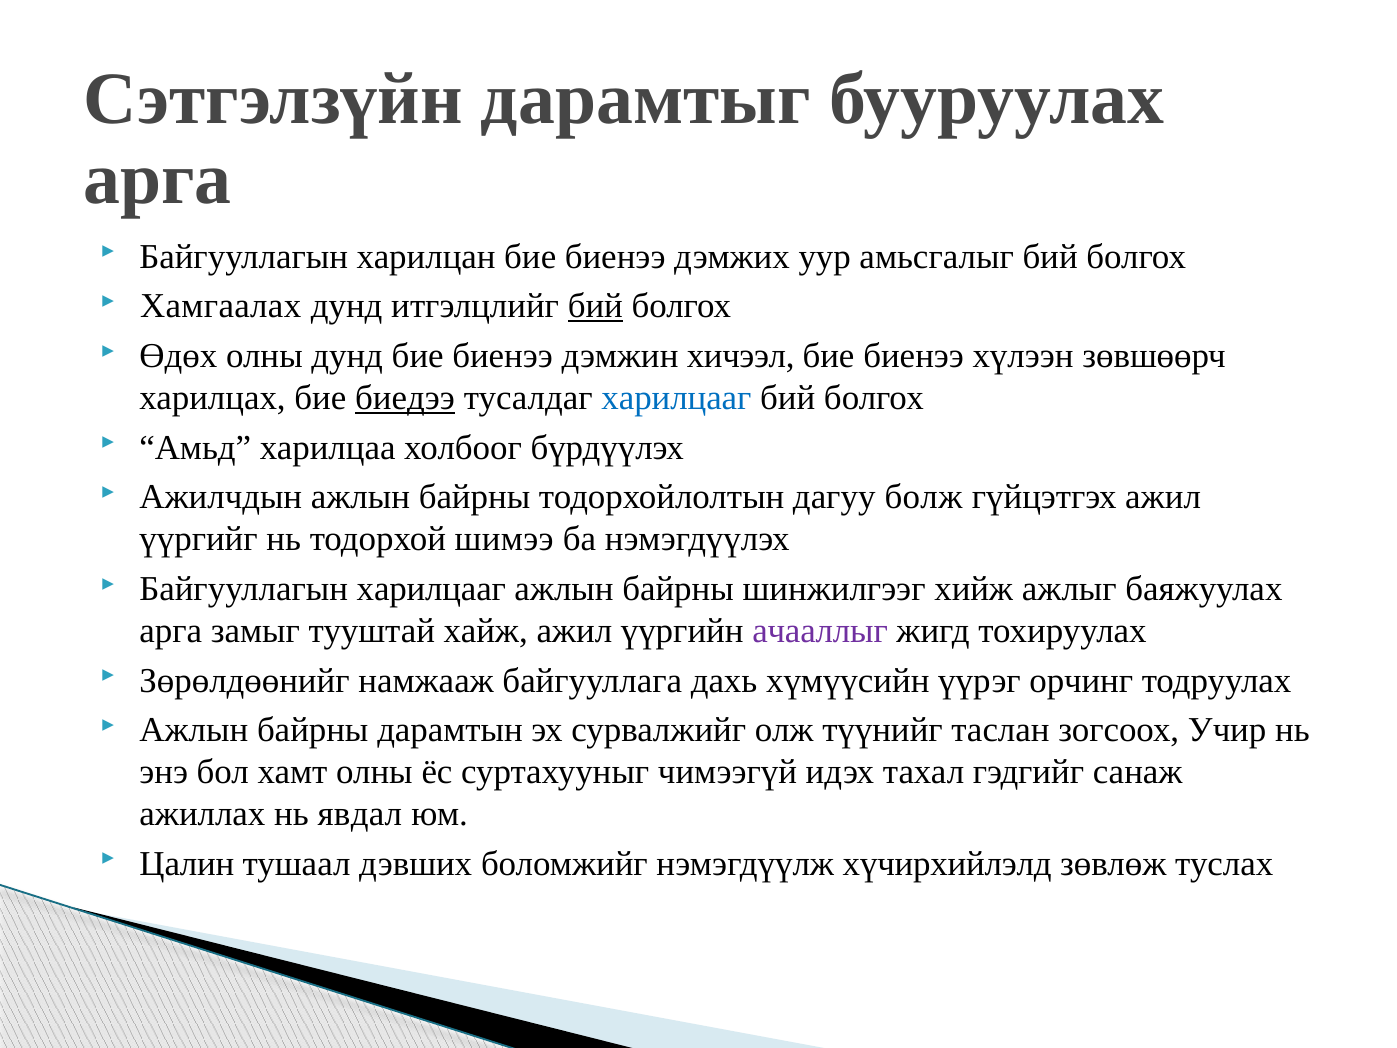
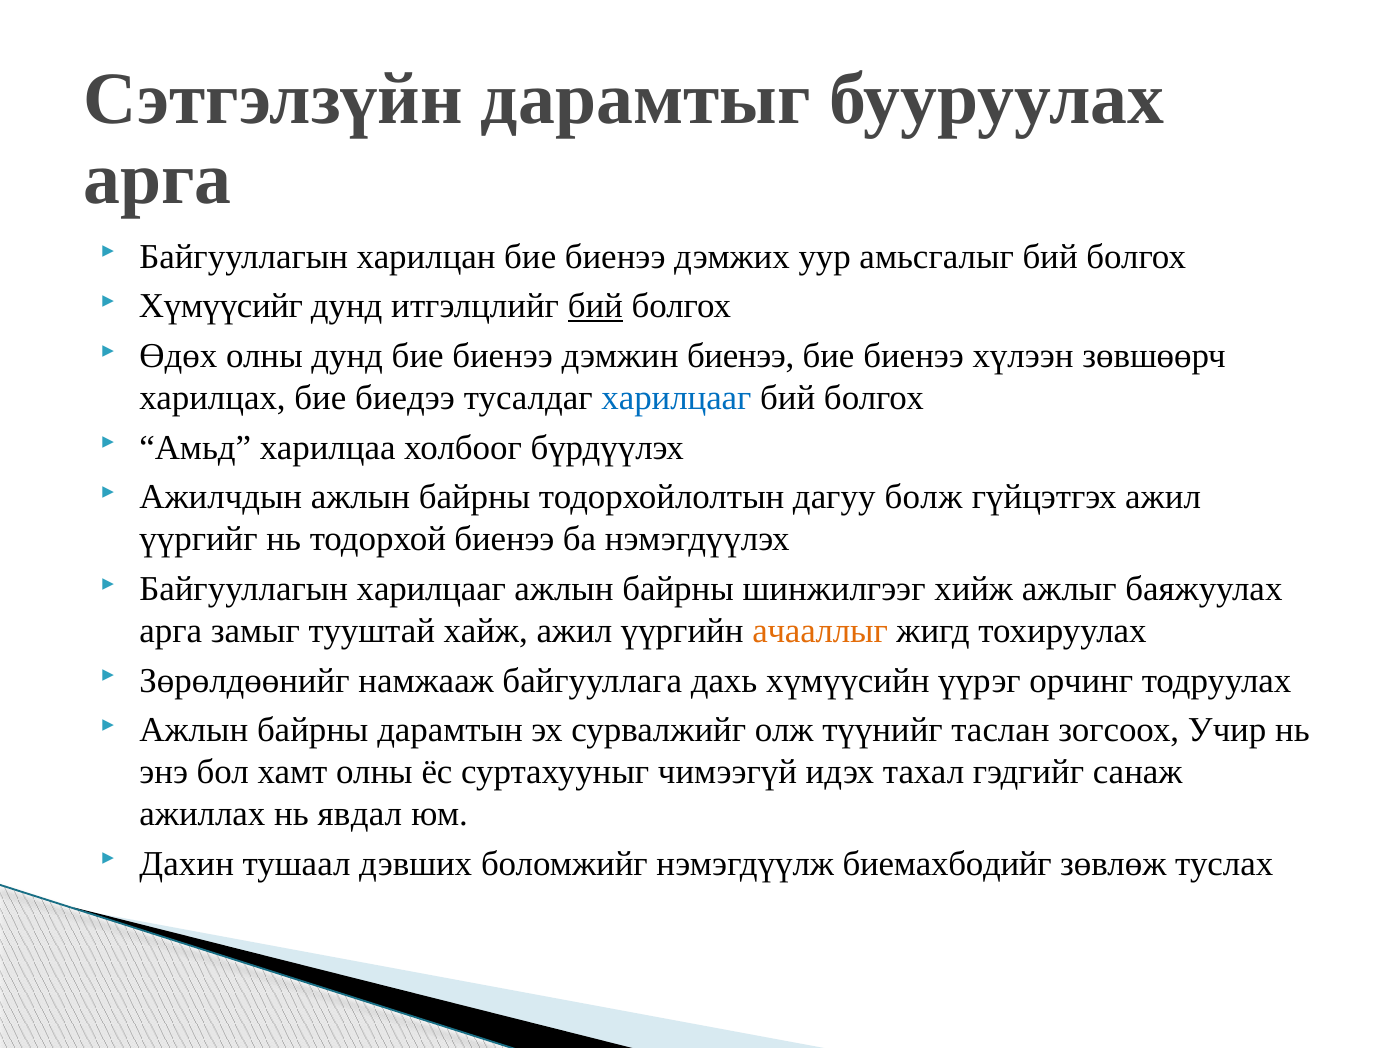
Хамгаалах: Хамгаалах -> Хүмүүсийг
дэмжин хичээл: хичээл -> биенээ
биедээ underline: present -> none
тодорхой шимээ: шимээ -> биенээ
ачааллыг colour: purple -> orange
Цалин: Цалин -> Дахин
хүчирхийлэлд: хүчирхийлэлд -> биемахбодийг
